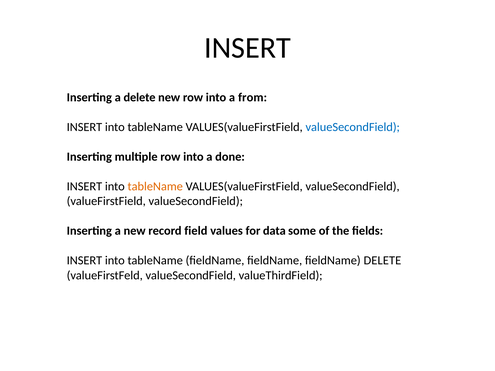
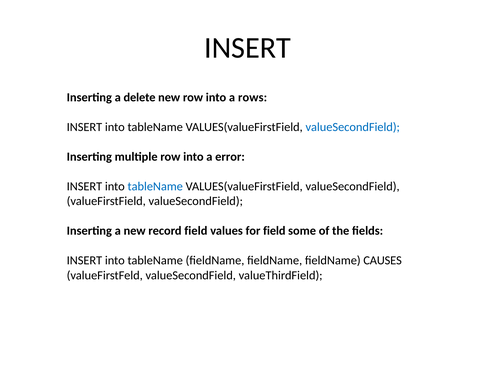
from: from -> rows
done: done -> error
tableName at (155, 186) colour: orange -> blue
for data: data -> field
fieldName DELETE: DELETE -> CAUSES
